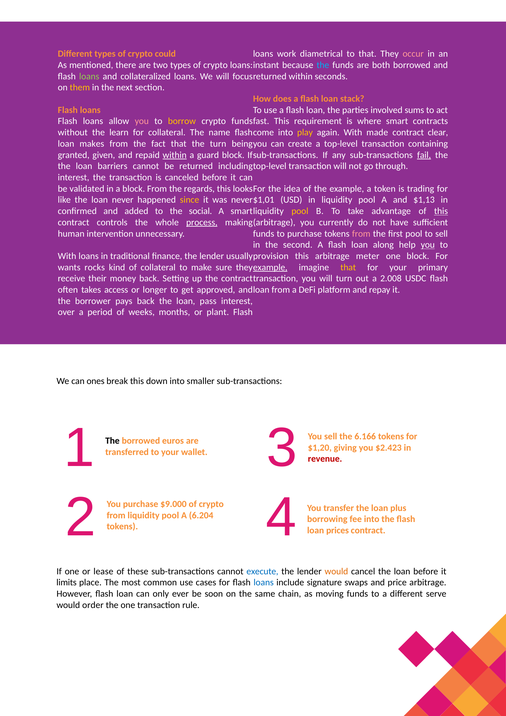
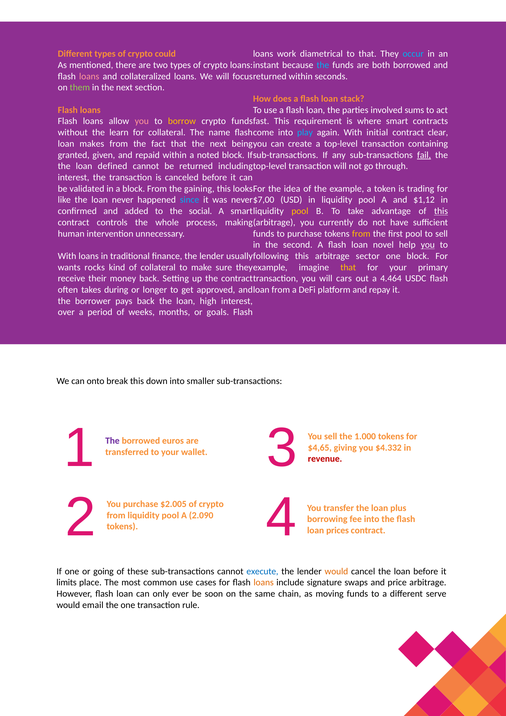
occur colour: pink -> light blue
loans at (89, 76) colour: light green -> pink
them colour: yellow -> light green
play colour: yellow -> light blue
made: made -> initial
that the turn: turn -> next
within at (175, 155) underline: present -> none
guard: guard -> noted
barriers: barriers -> defined
regards: regards -> gaining
since colour: yellow -> light blue
$1,01: $1,01 -> $7,00
$1,13: $1,13 -> $1,12
process underline: present -> none
from at (361, 233) colour: pink -> yellow
along: along -> novel
provision: provision -> following
meter: meter -> sector
example at (270, 267) underline: present -> none
will turn: turn -> cars
2.008: 2.008 -> 4.464
access: access -> during
pass: pass -> high
plant: plant -> goals
ones: ones -> onto
6.166: 6.166 -> 1.000
The at (112, 441) colour: black -> purple
$1,20: $1,20 -> $4,65
$2.423: $2.423 -> $4.332
$9.000: $9.000 -> $2.005
6.204: 6.204 -> 2.090
lease: lease -> going
loans at (264, 582) colour: blue -> orange
order: order -> email
